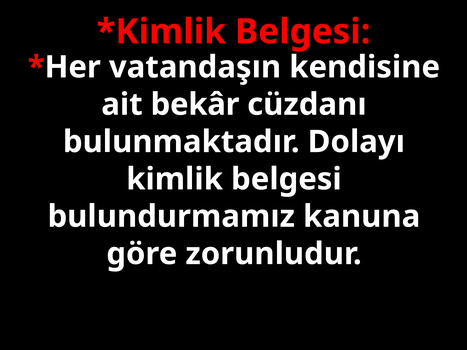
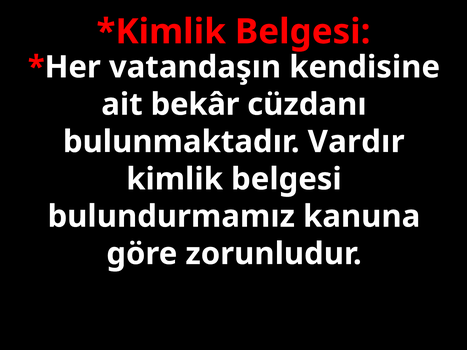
Dolayı: Dolayı -> Vardır
